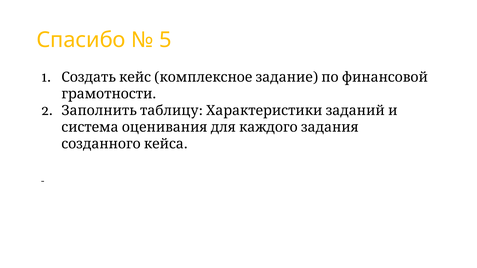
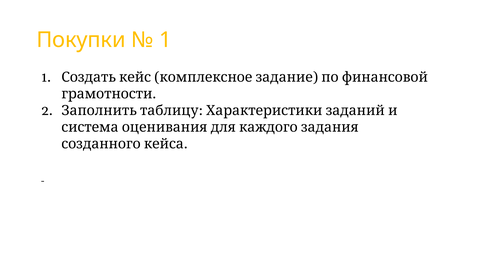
Спасибо: Спасибо -> Покупки
5 at (166, 40): 5 -> 1
